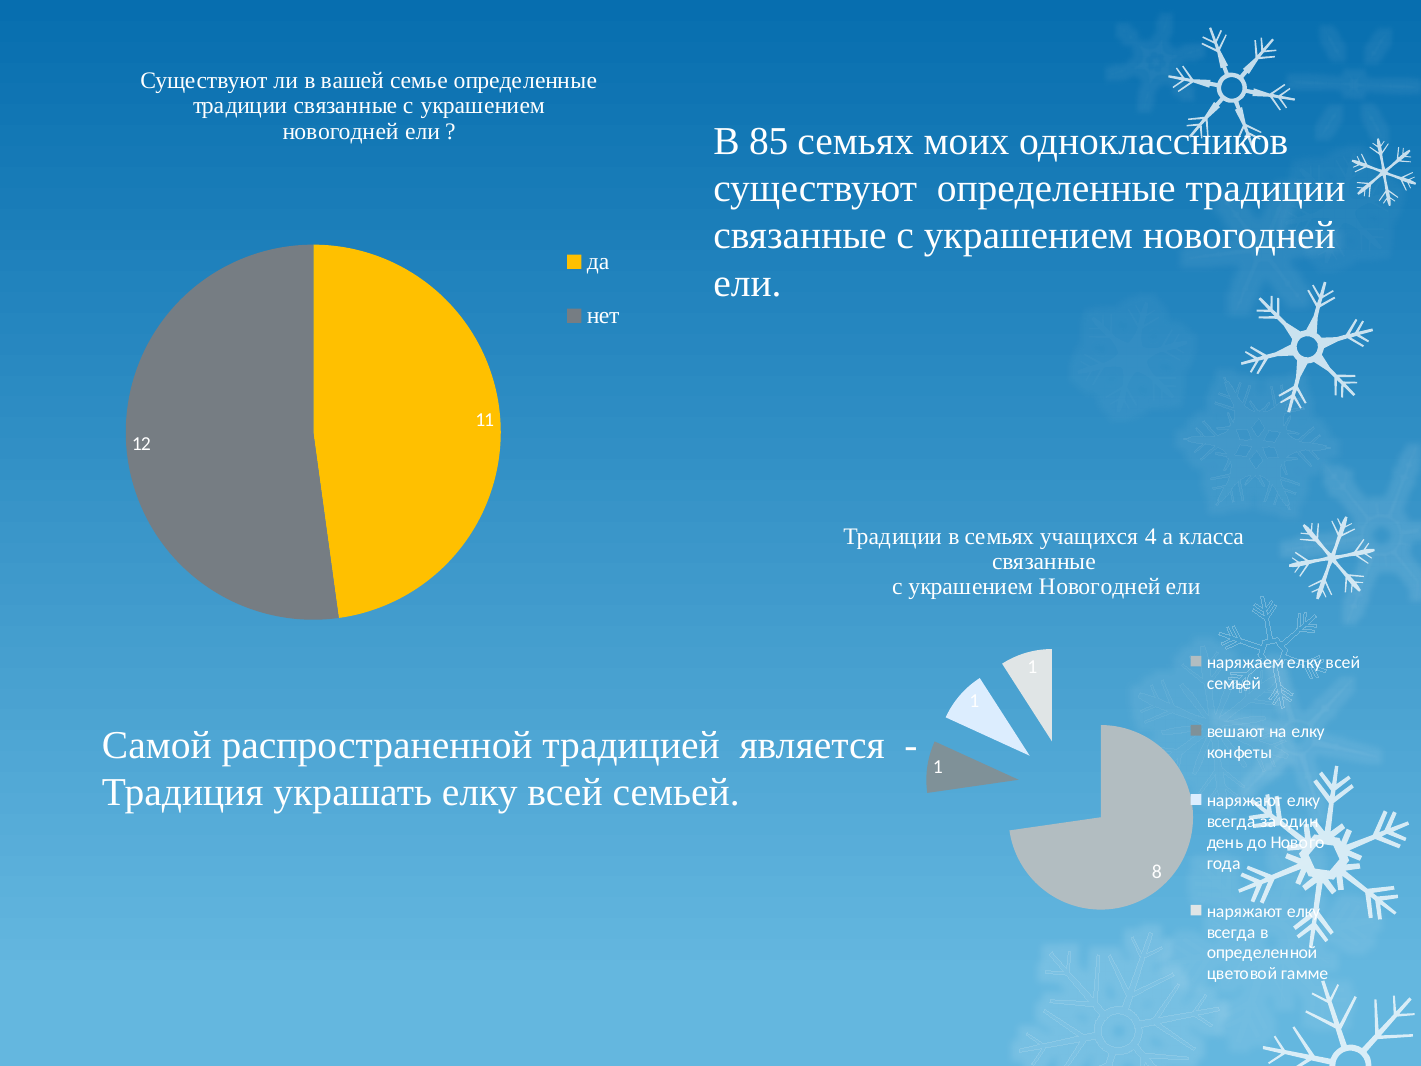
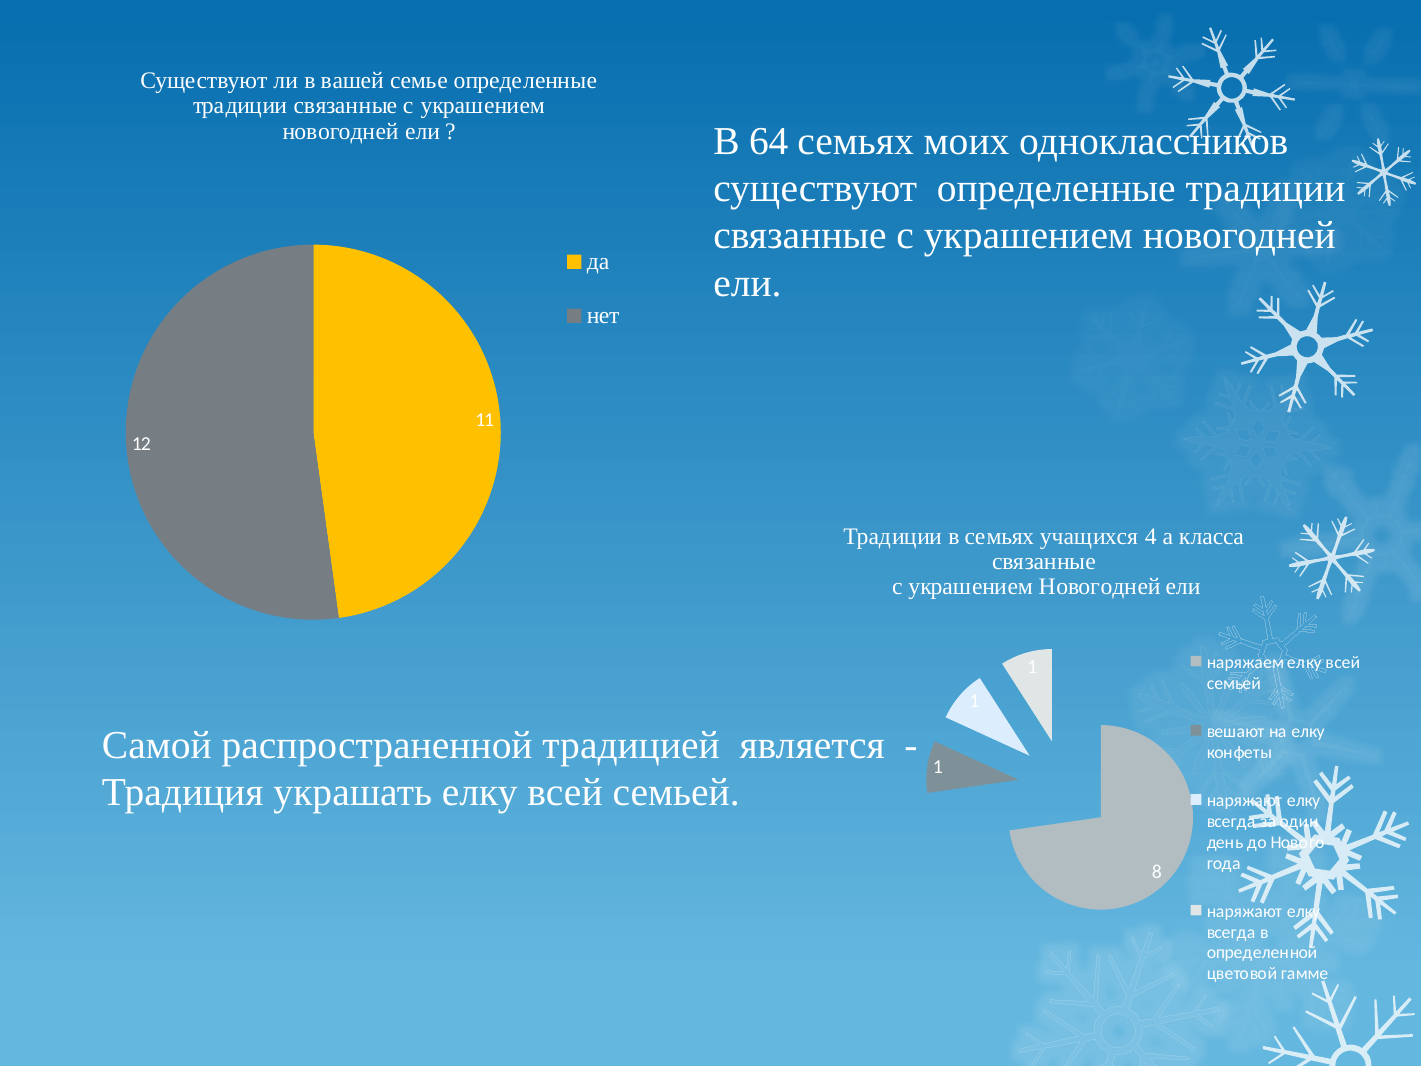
85: 85 -> 64
